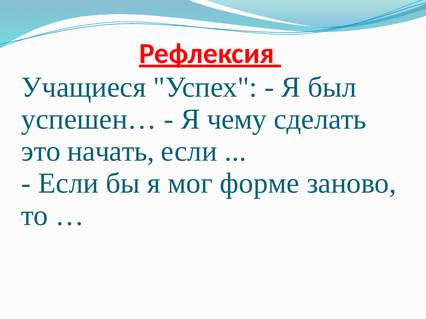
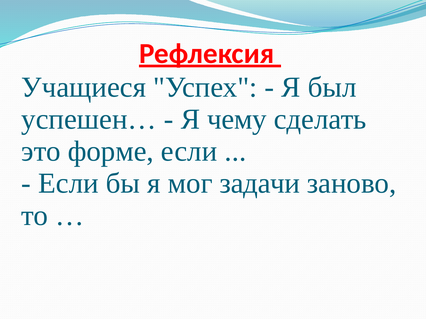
начать: начать -> форме
форме: форме -> задачи
